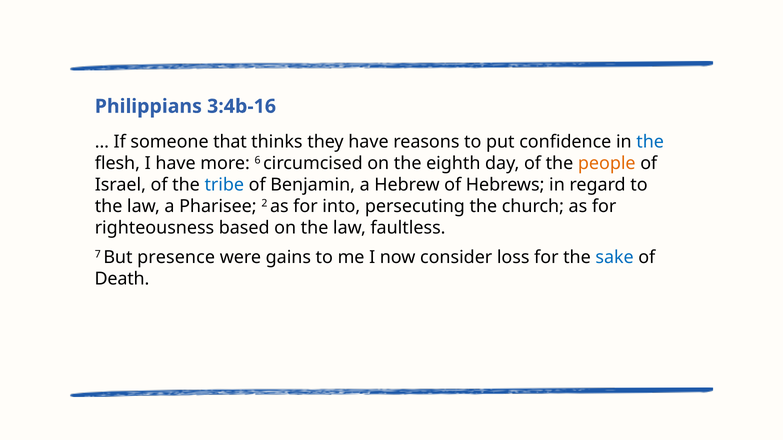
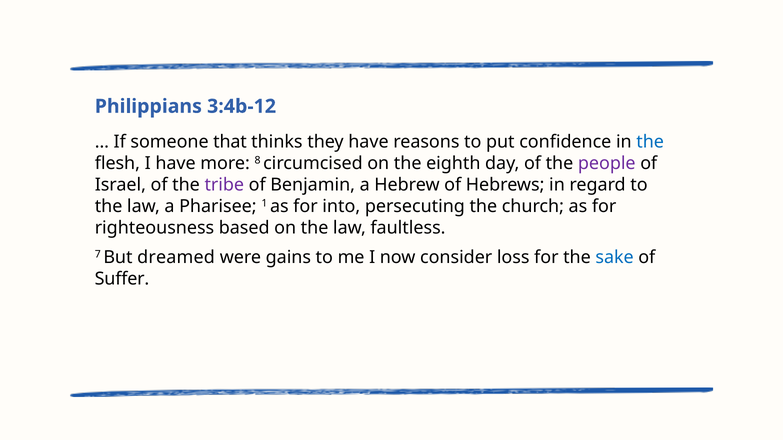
3:4b-16: 3:4b-16 -> 3:4b-12
6: 6 -> 8
people colour: orange -> purple
tribe colour: blue -> purple
2: 2 -> 1
presence: presence -> dreamed
Death: Death -> Suffer
